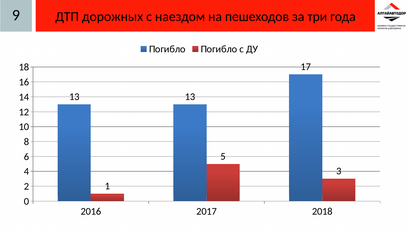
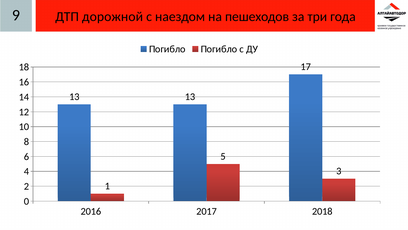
дорожных: дорожных -> дорожной
